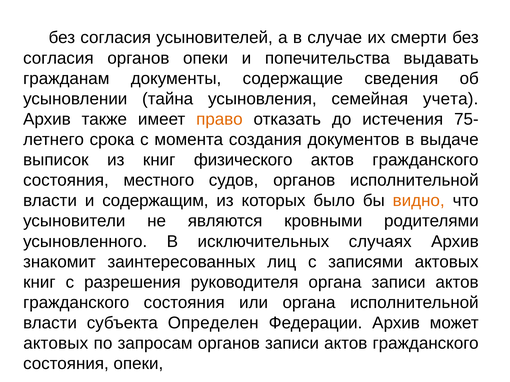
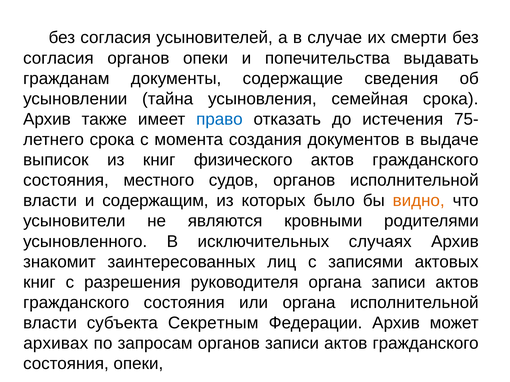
семейная учета: учета -> срока
право colour: orange -> blue
Определен: Определен -> Секретным
актовых at (56, 344): актовых -> архивах
